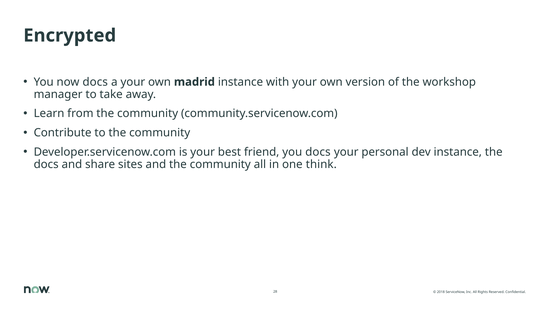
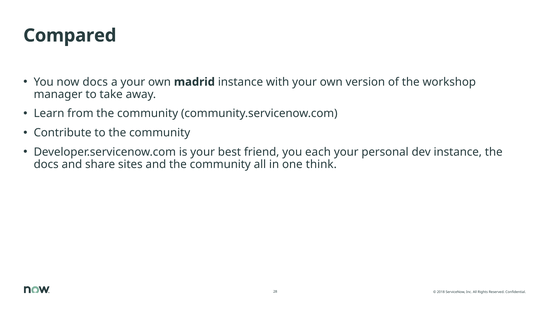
Encrypted: Encrypted -> Compared
you docs: docs -> each
